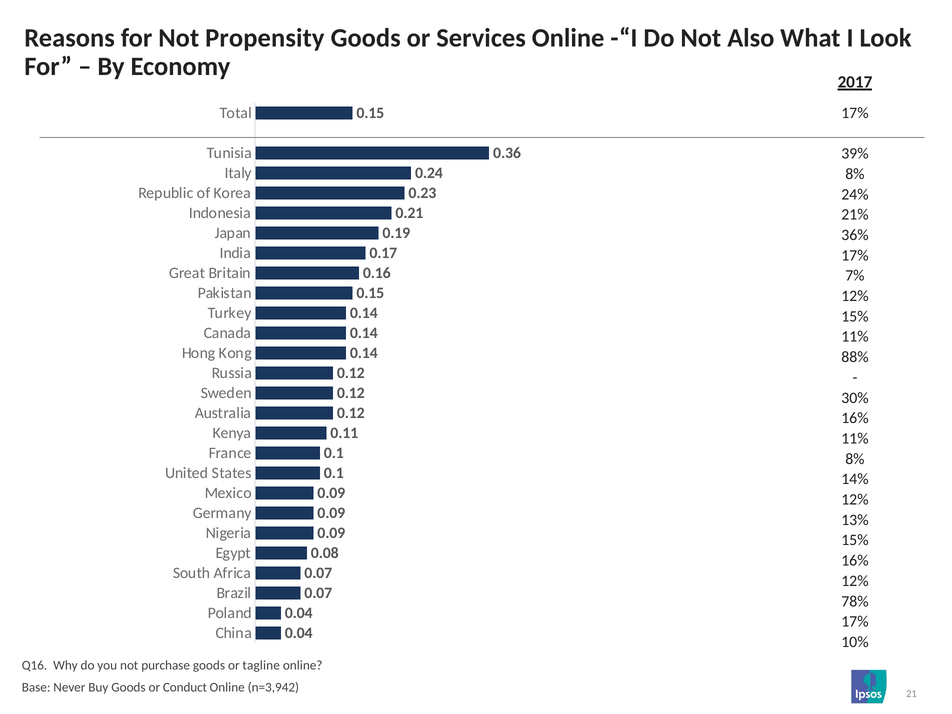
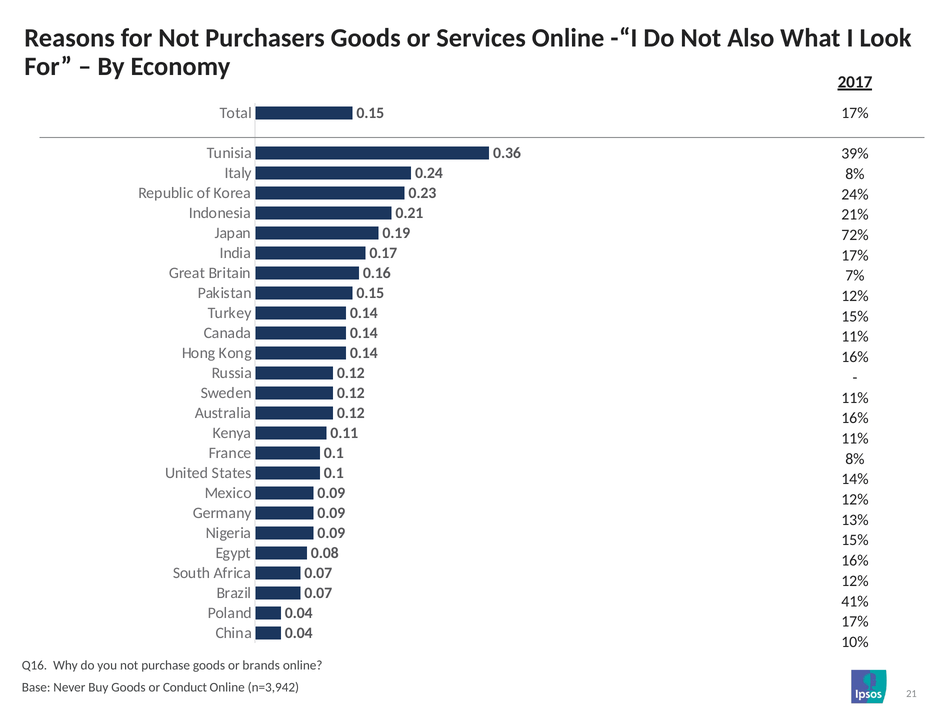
Propensity: Propensity -> Purchasers
36%: 36% -> 72%
88% at (855, 357): 88% -> 16%
30% at (855, 398): 30% -> 11%
78%: 78% -> 41%
tagline: tagline -> brands
